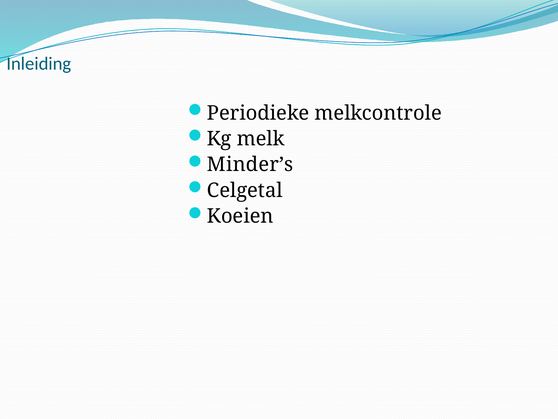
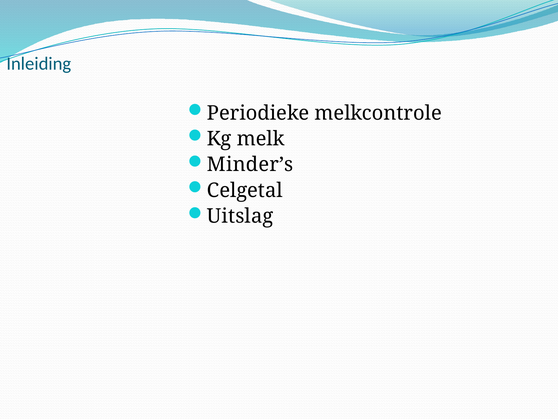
Koeien: Koeien -> Uitslag
